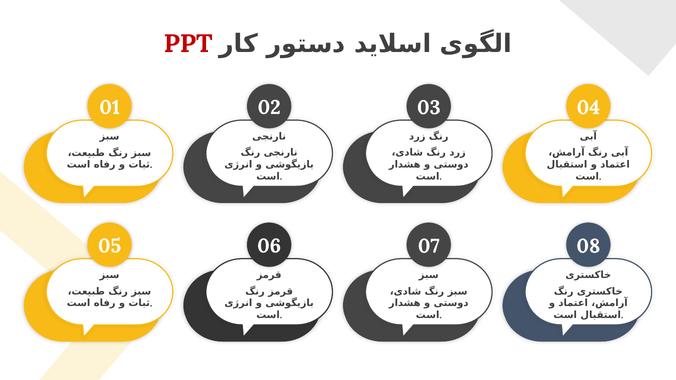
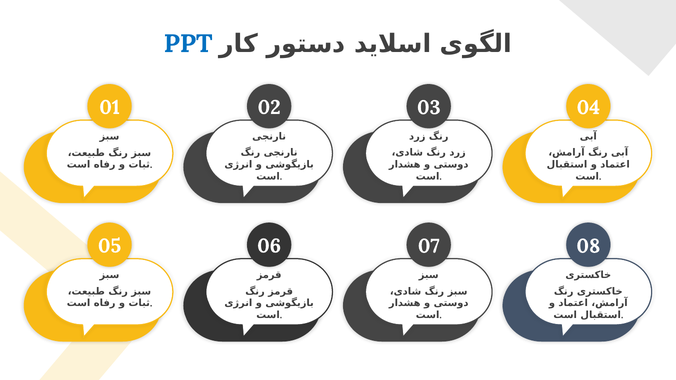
PPT colour: red -> blue
